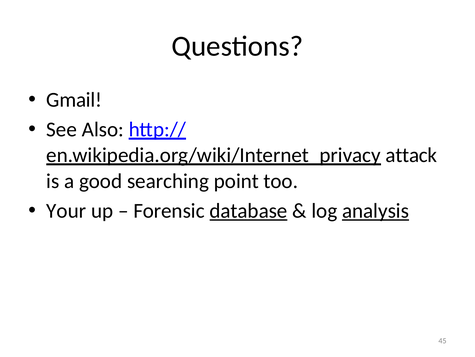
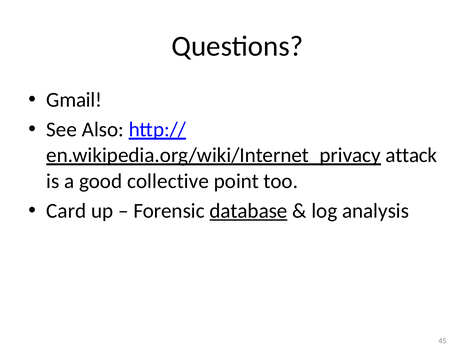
searching: searching -> collective
Your: Your -> Card
analysis underline: present -> none
